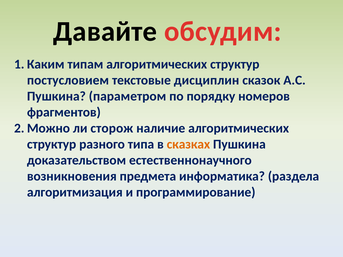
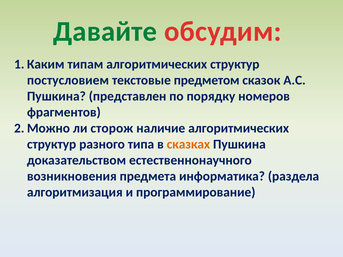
Давайте colour: black -> green
дисциплин: дисциплин -> предметом
параметром: параметром -> представлен
